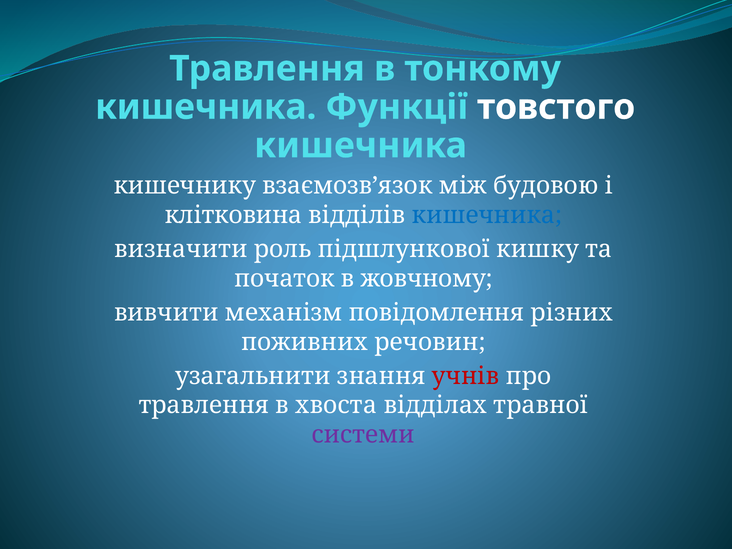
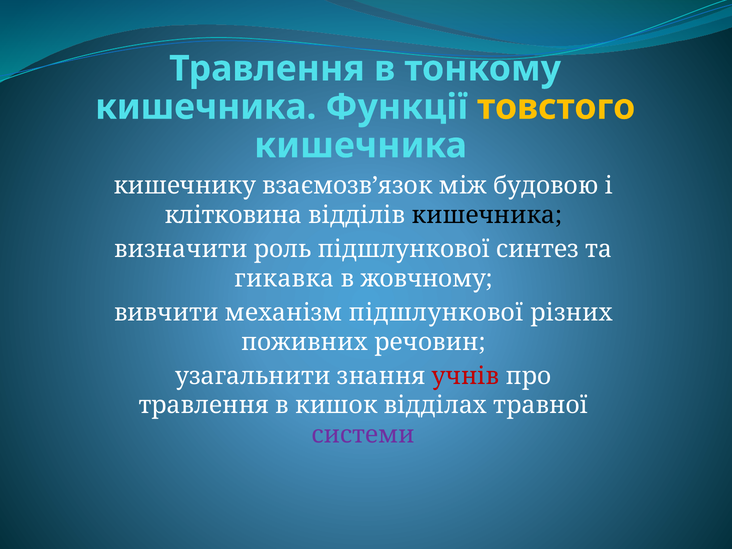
товстого colour: white -> yellow
кишечника at (487, 215) colour: blue -> black
кишку: кишку -> синтез
початок: початок -> гикавка
механізм повідомлення: повідомлення -> підшлункової
хвоста: хвоста -> кишок
